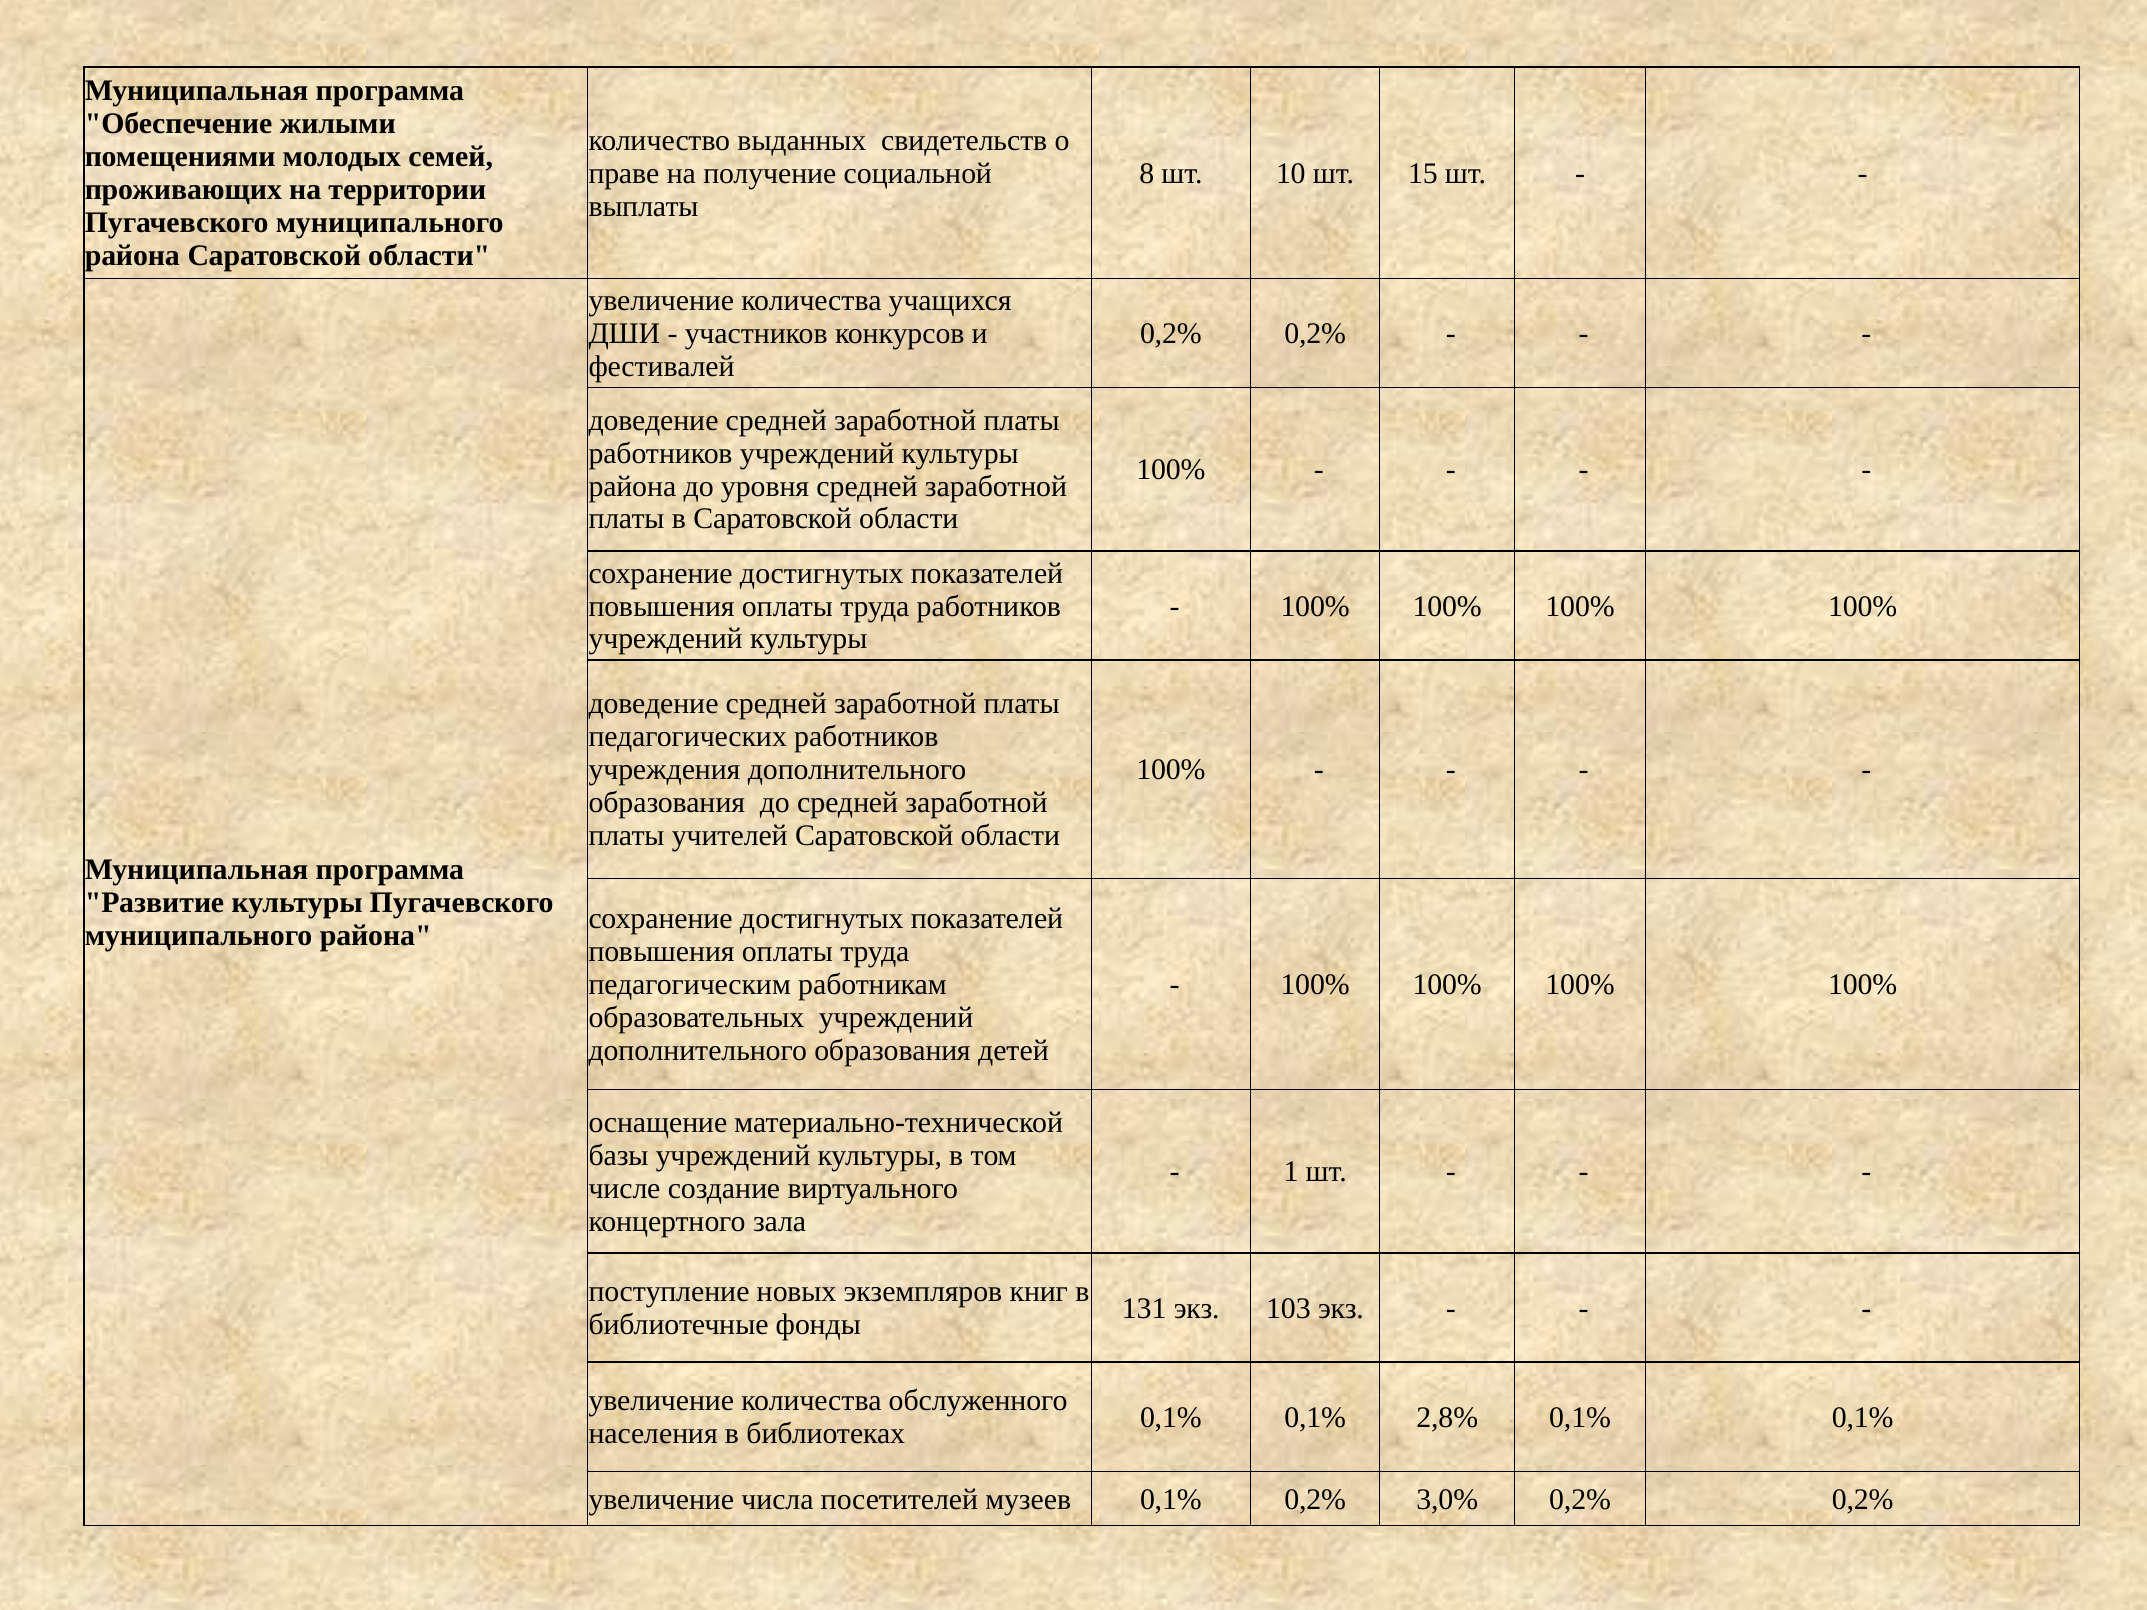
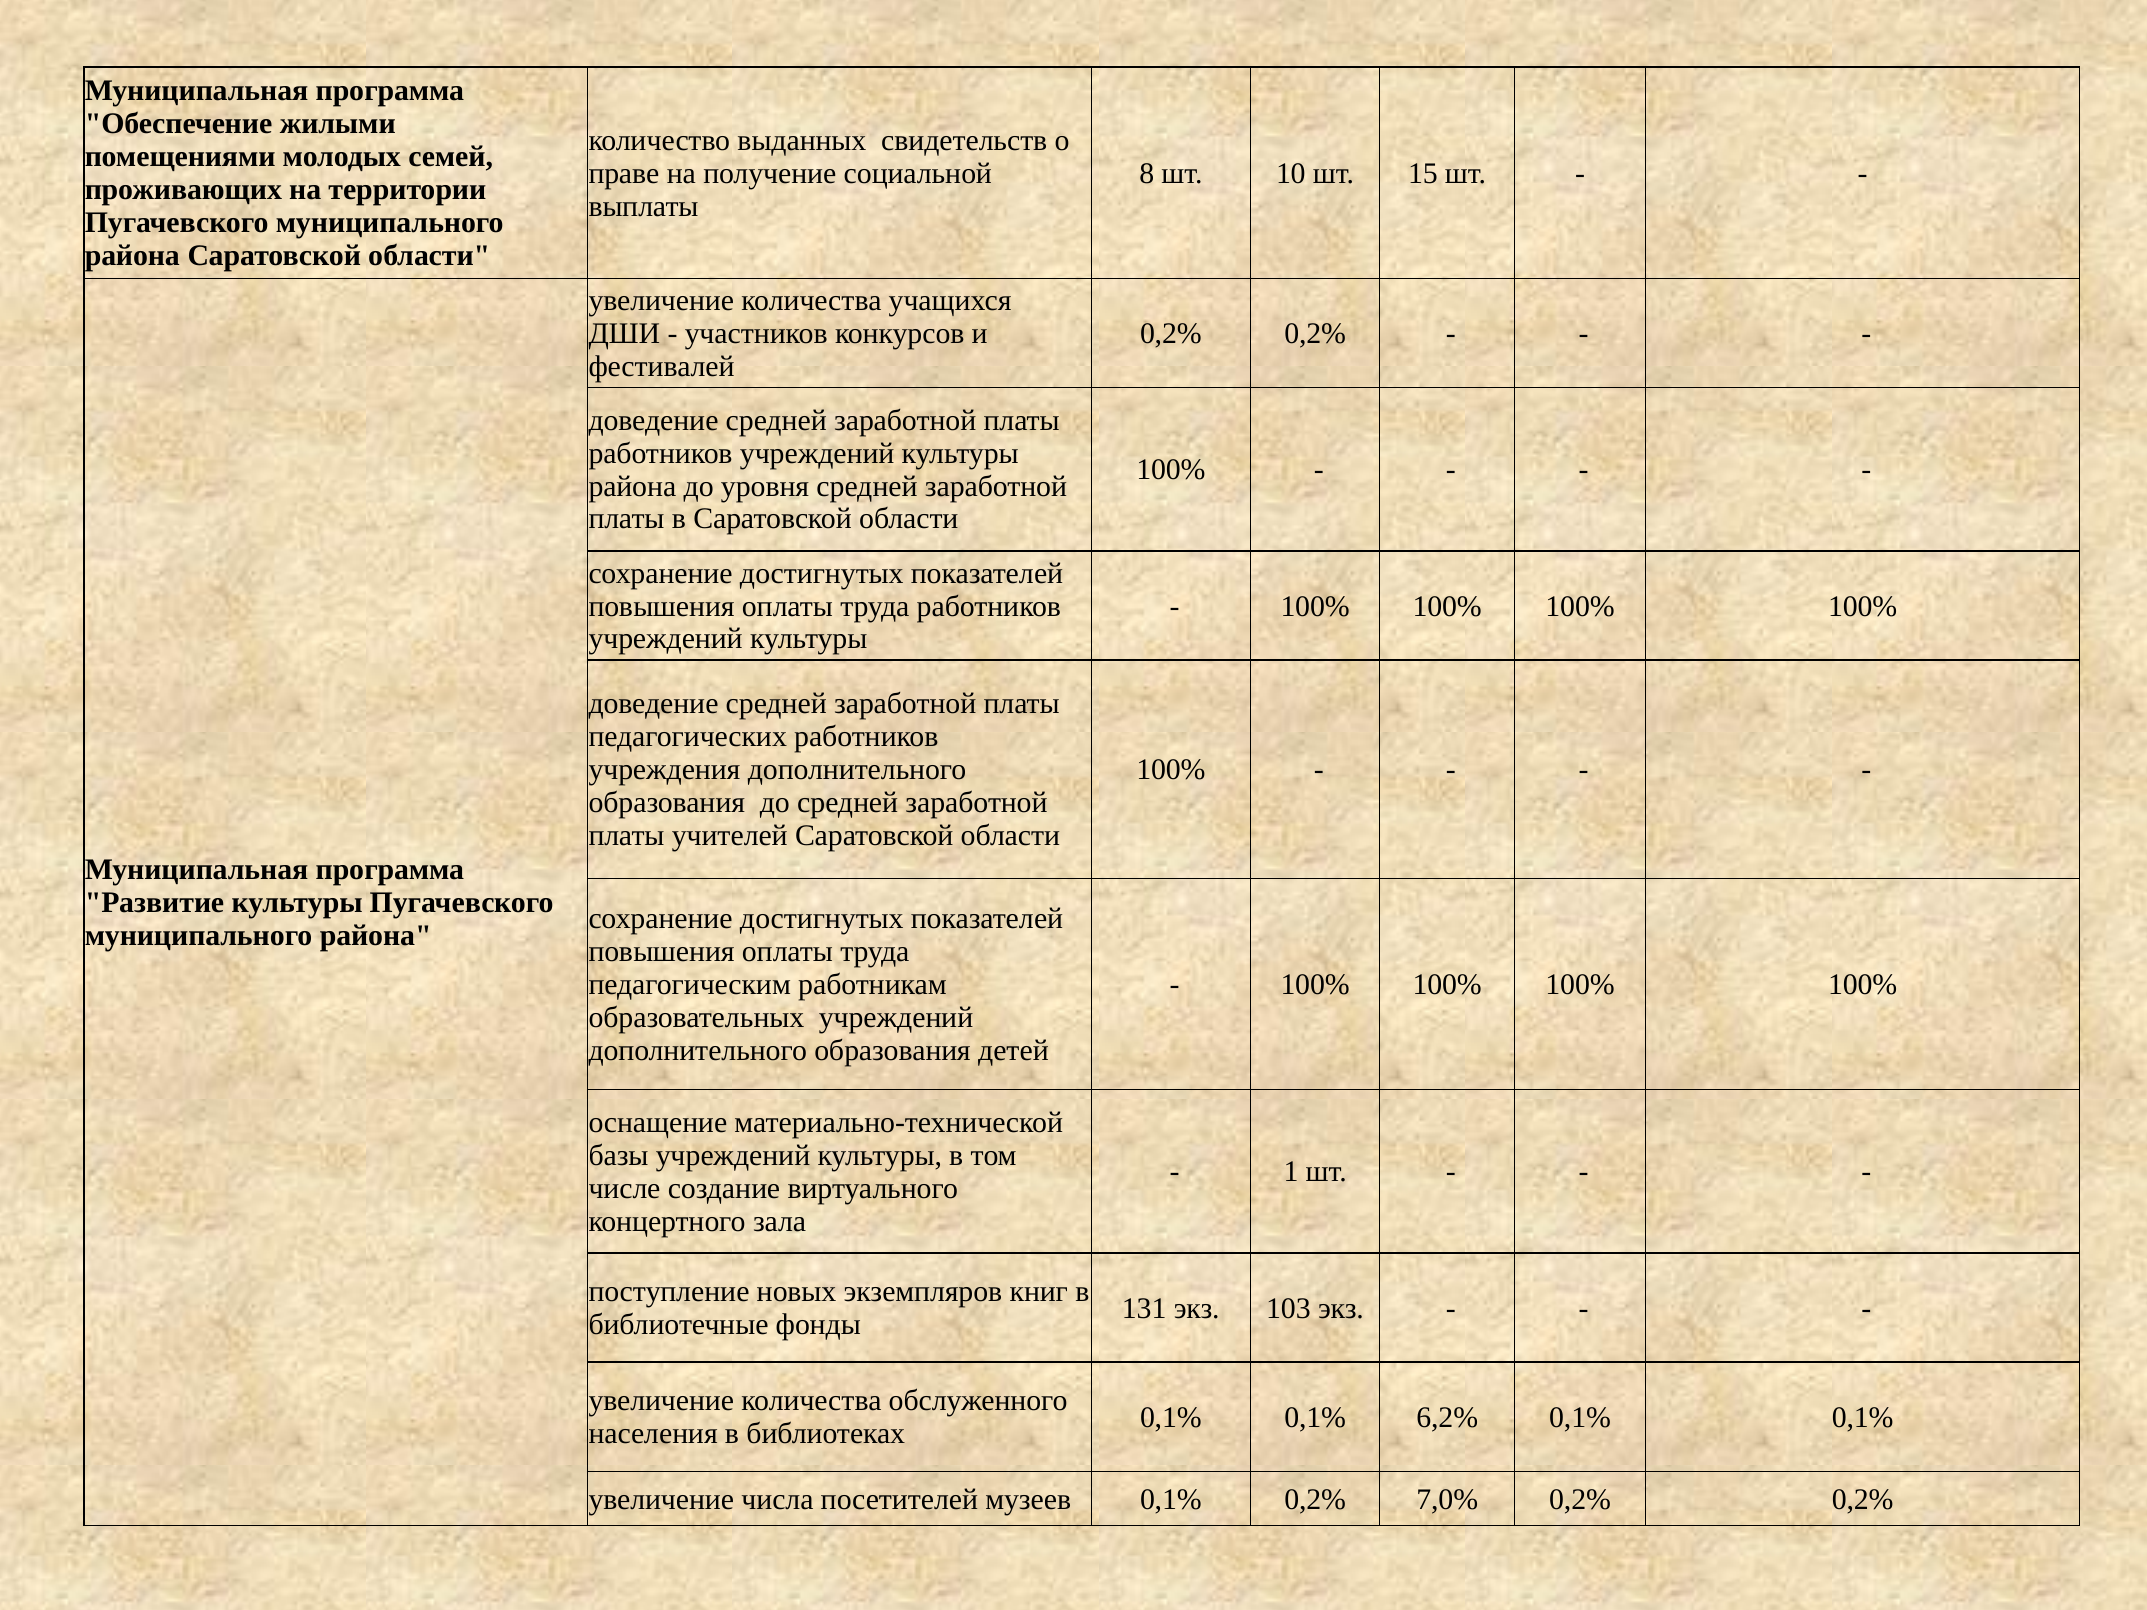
2,8%: 2,8% -> 6,2%
3,0%: 3,0% -> 7,0%
